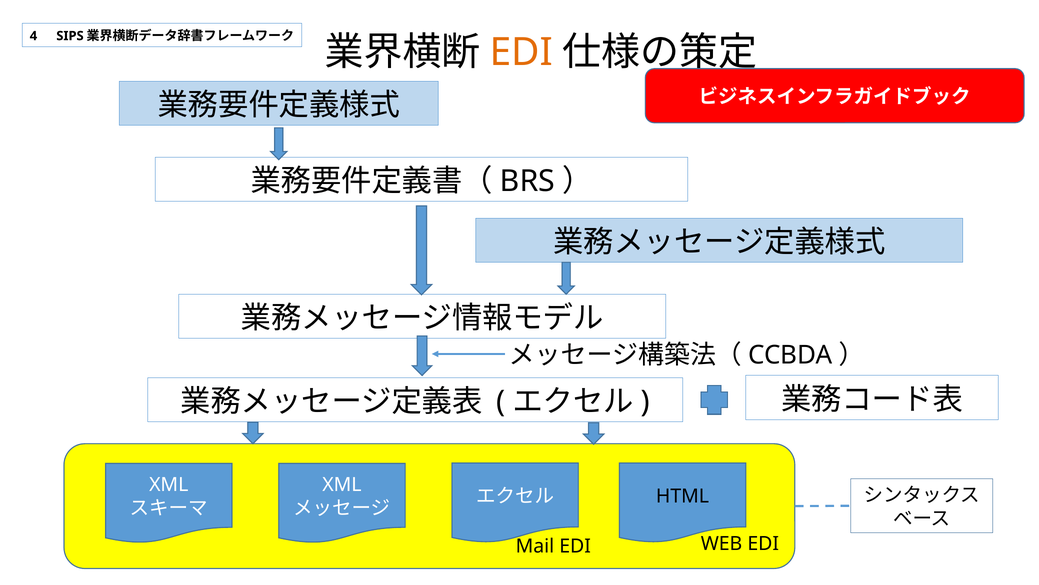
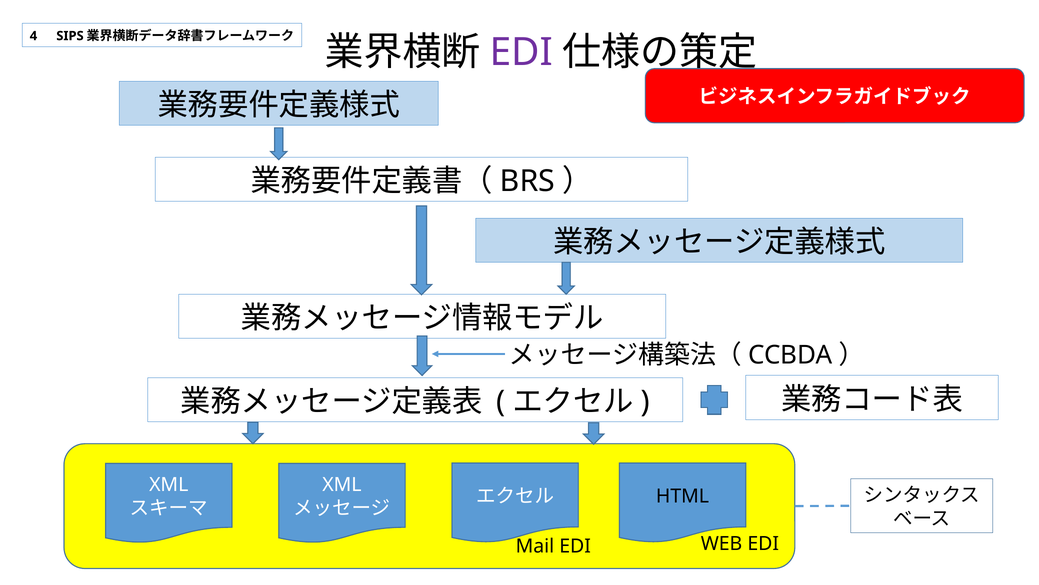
EDI at (521, 52) colour: orange -> purple
